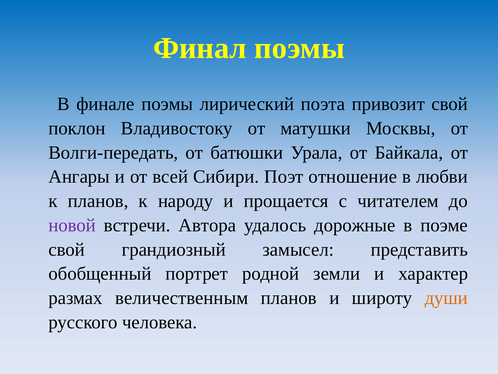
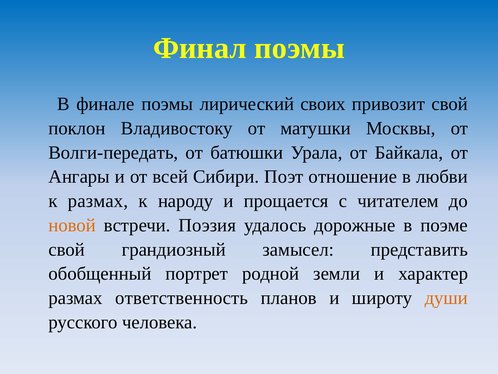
поэта: поэта -> своих
к планов: планов -> размах
новой colour: purple -> orange
Автора: Автора -> Поэзия
величественным: величественным -> ответственность
